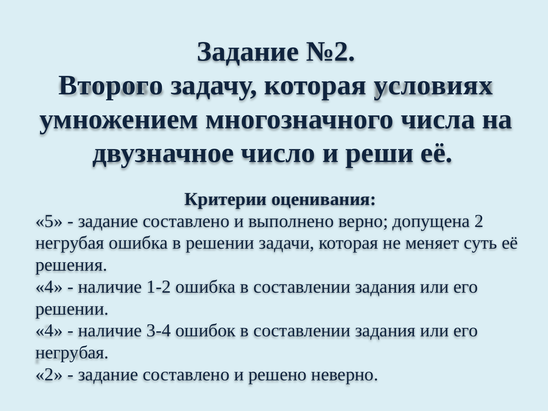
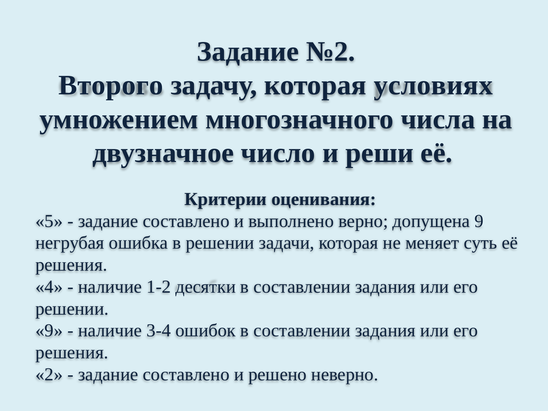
допущена 2: 2 -> 9
1-2 ошибка: ошибка -> десятки
4 at (49, 331): 4 -> 9
негрубая at (72, 352): негрубая -> решения
